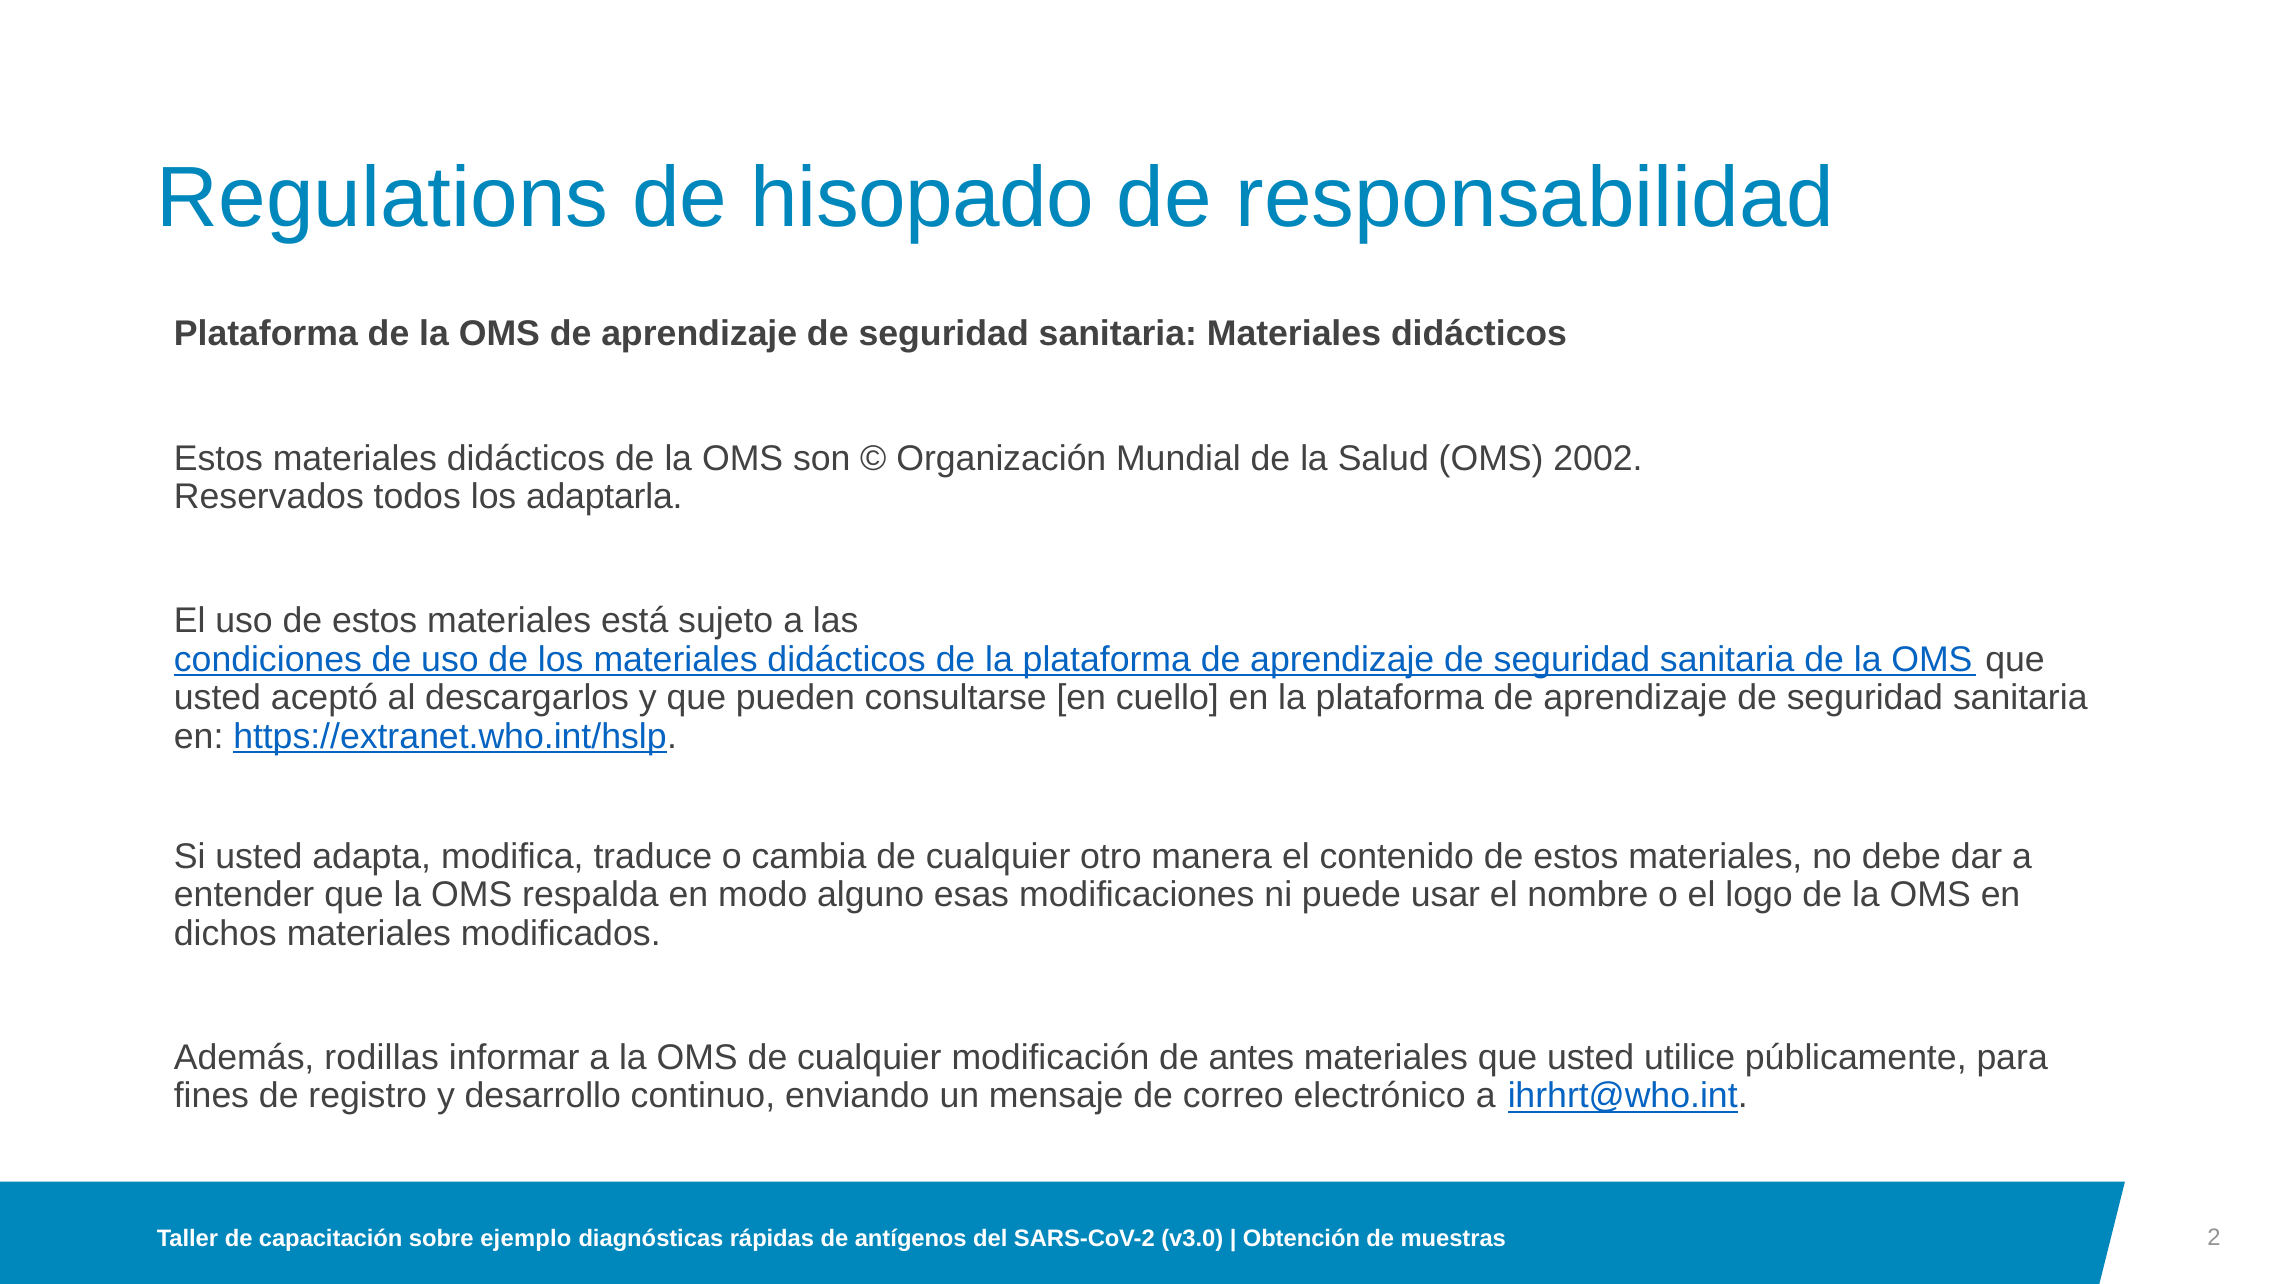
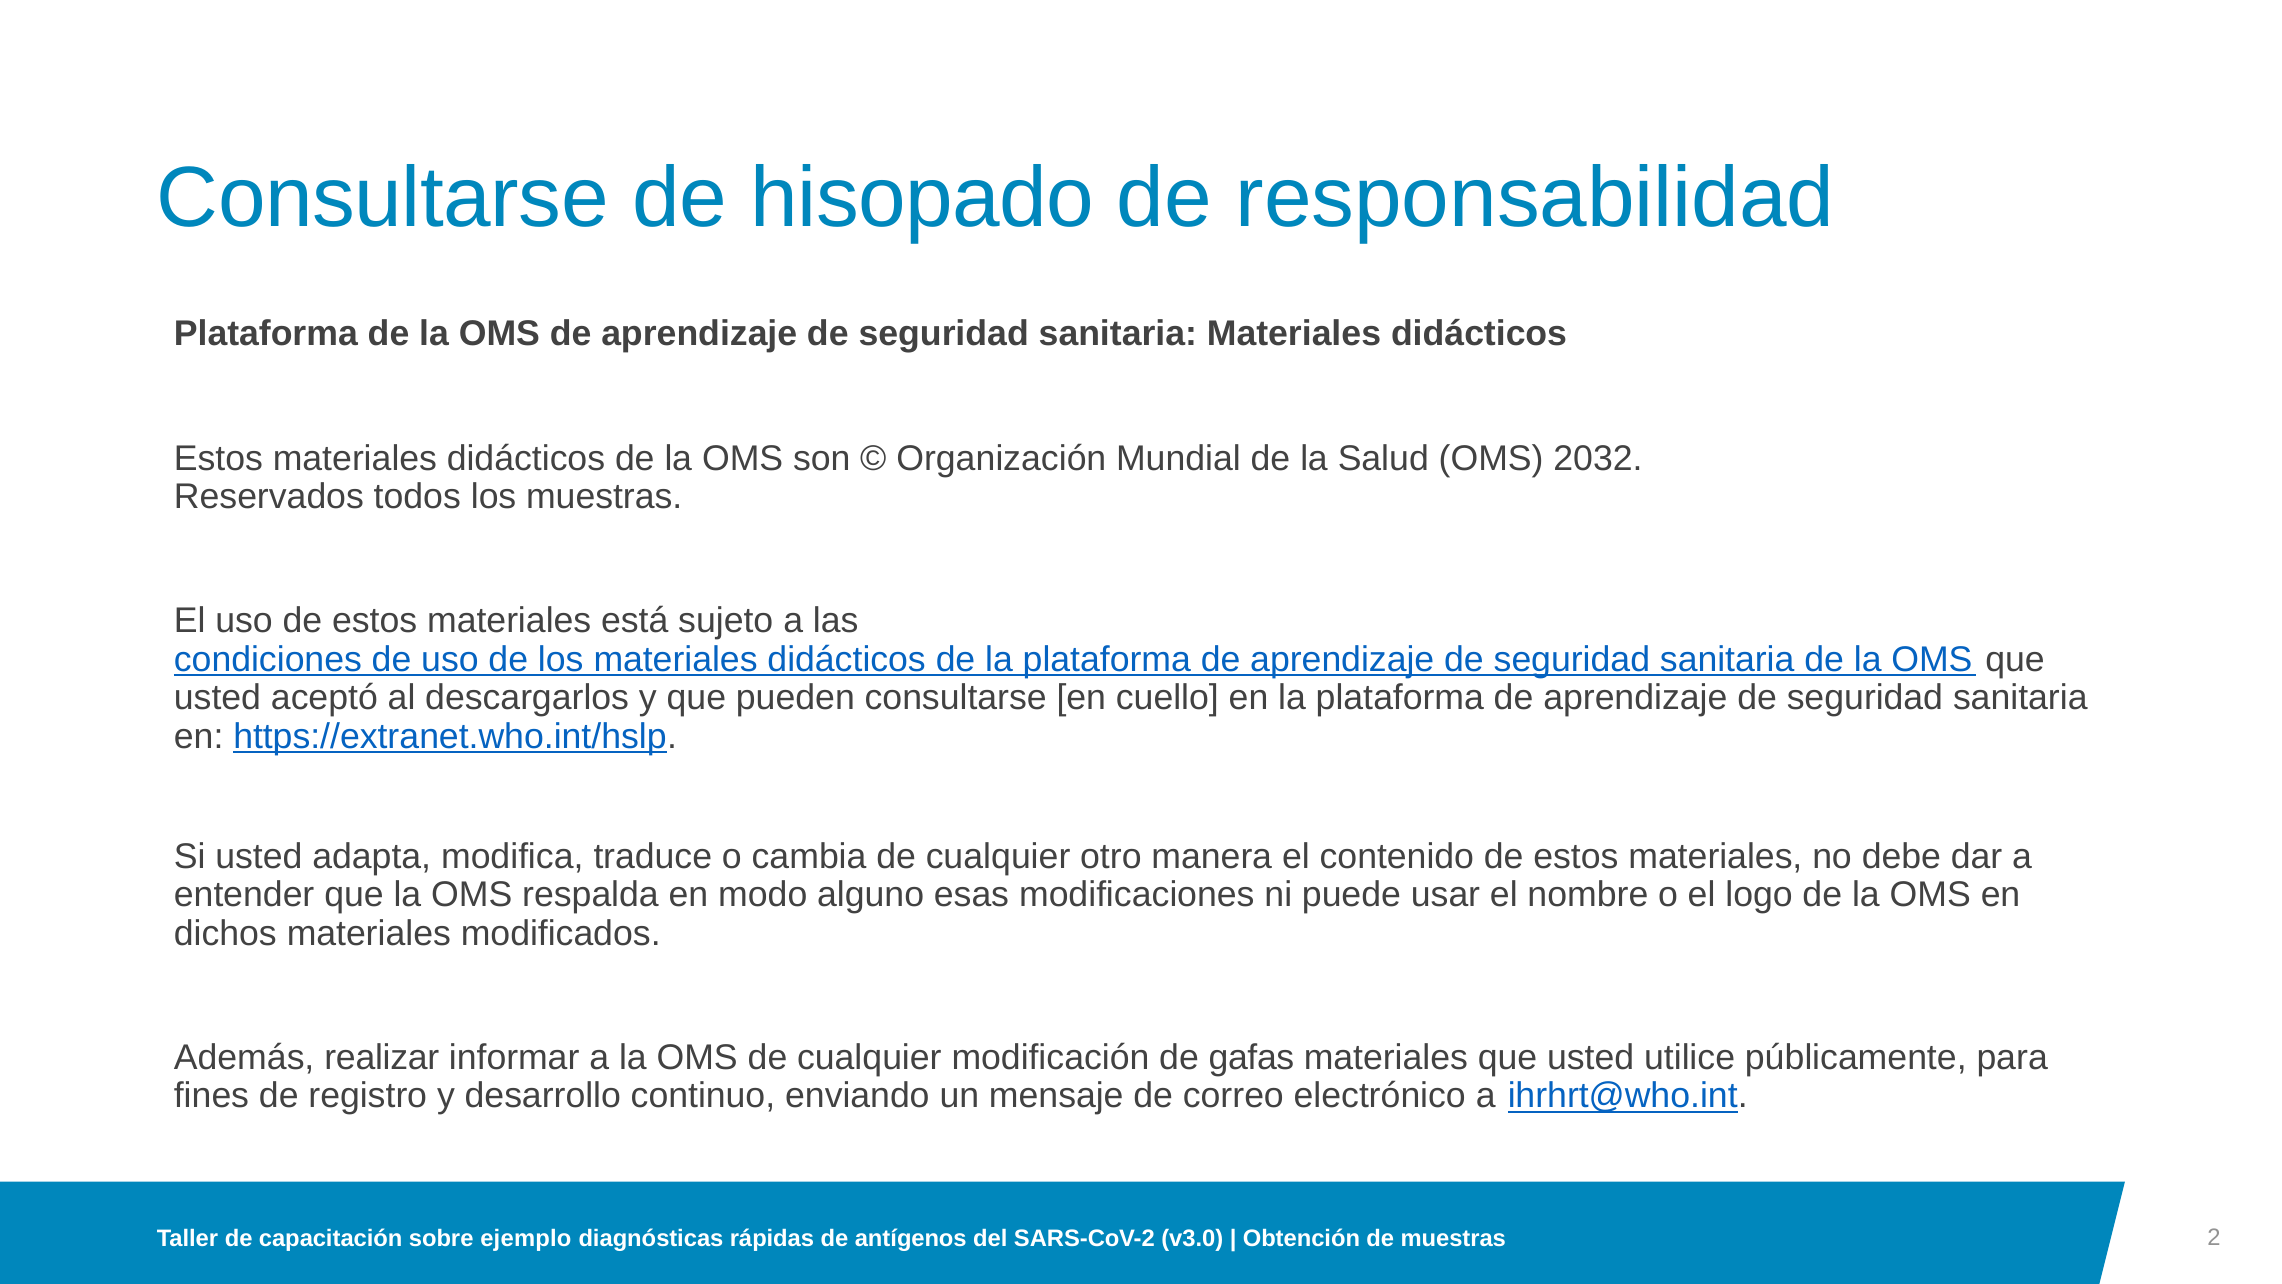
Regulations at (383, 198): Regulations -> Consultarse
2002: 2002 -> 2032
los adaptarla: adaptarla -> muestras
rodillas: rodillas -> realizar
antes: antes -> gafas
